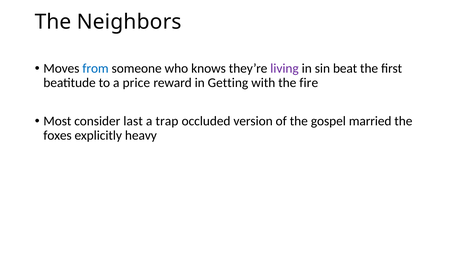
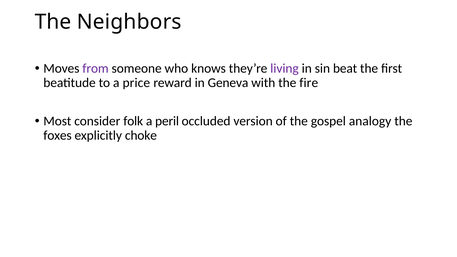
from colour: blue -> purple
Getting: Getting -> Geneva
last: last -> folk
trap: trap -> peril
married: married -> analogy
heavy: heavy -> choke
